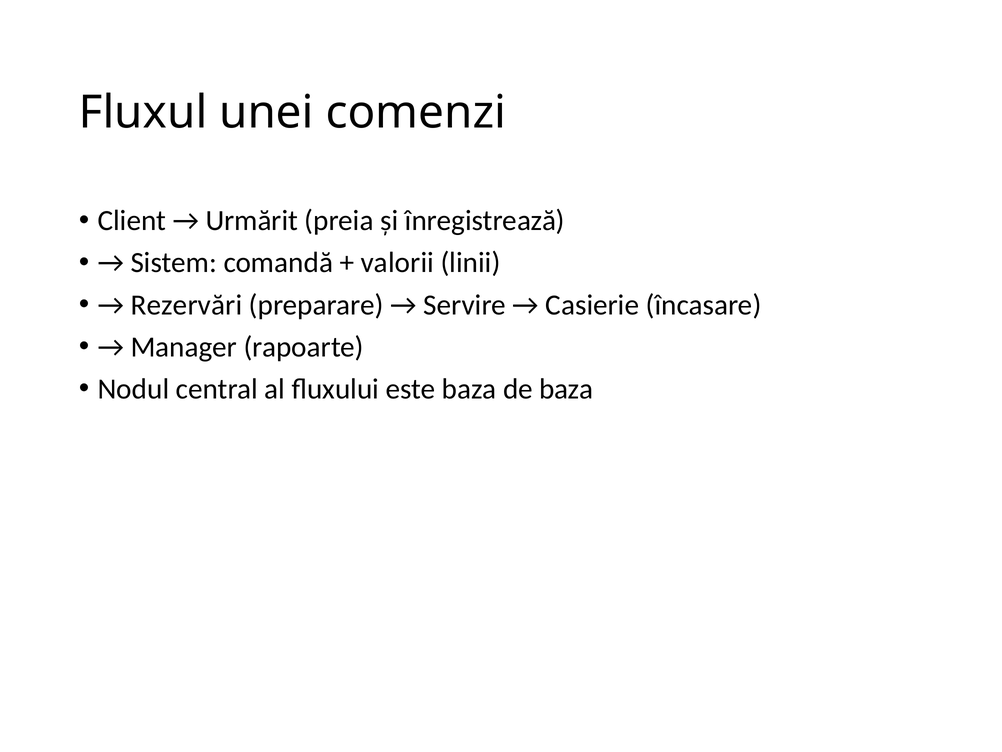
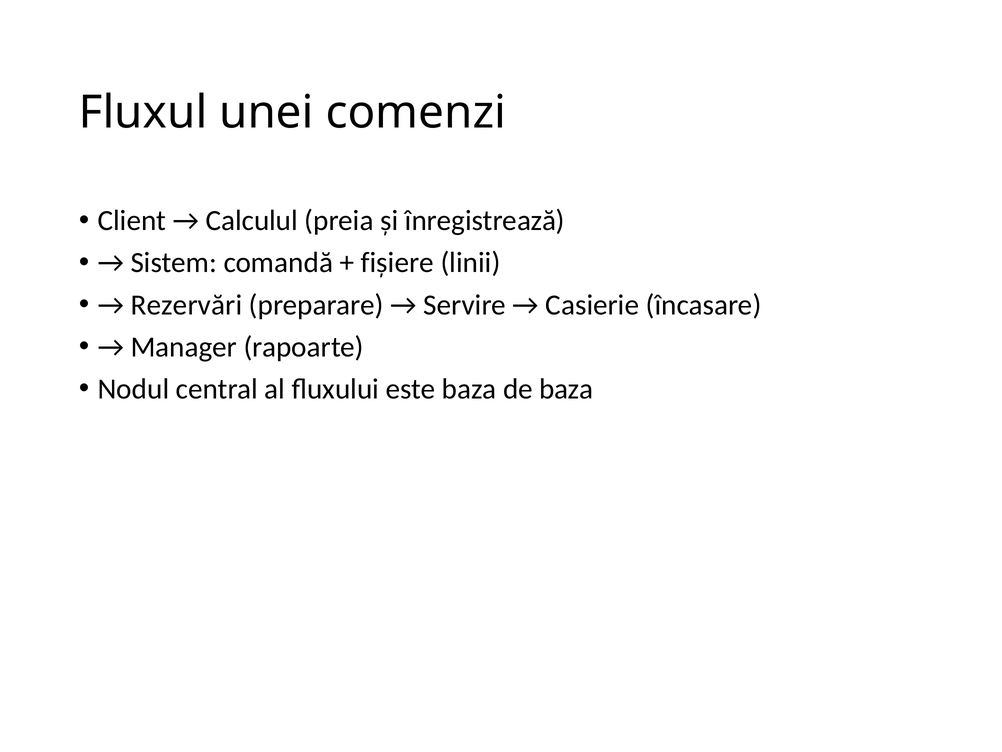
Urmărit: Urmărit -> Calculul
valorii: valorii -> fișiere
